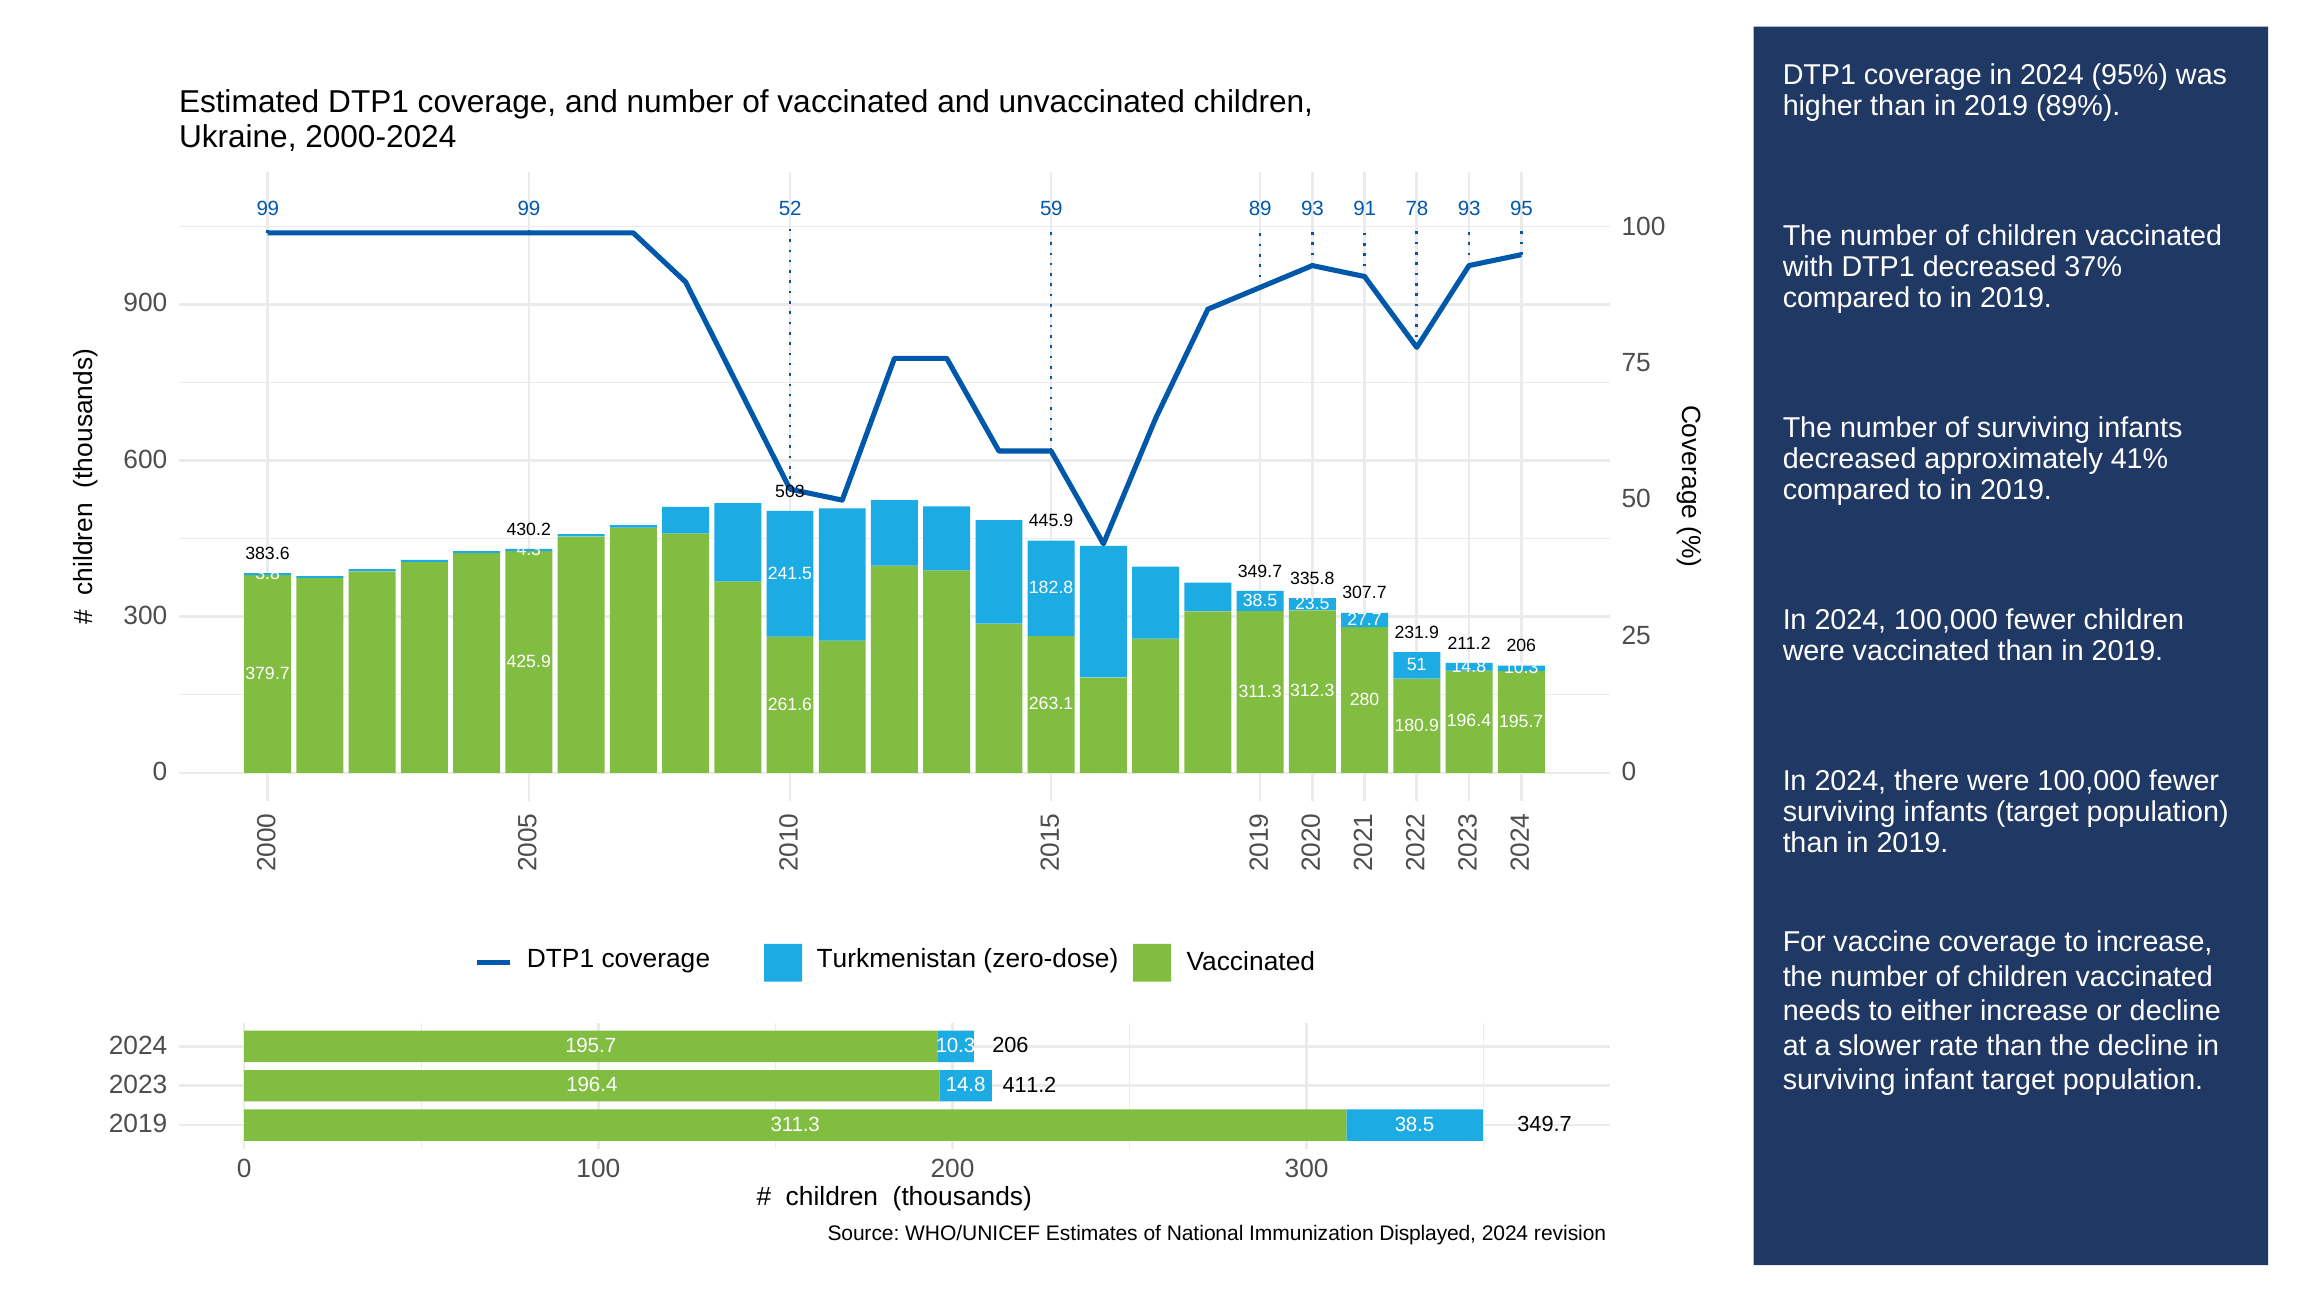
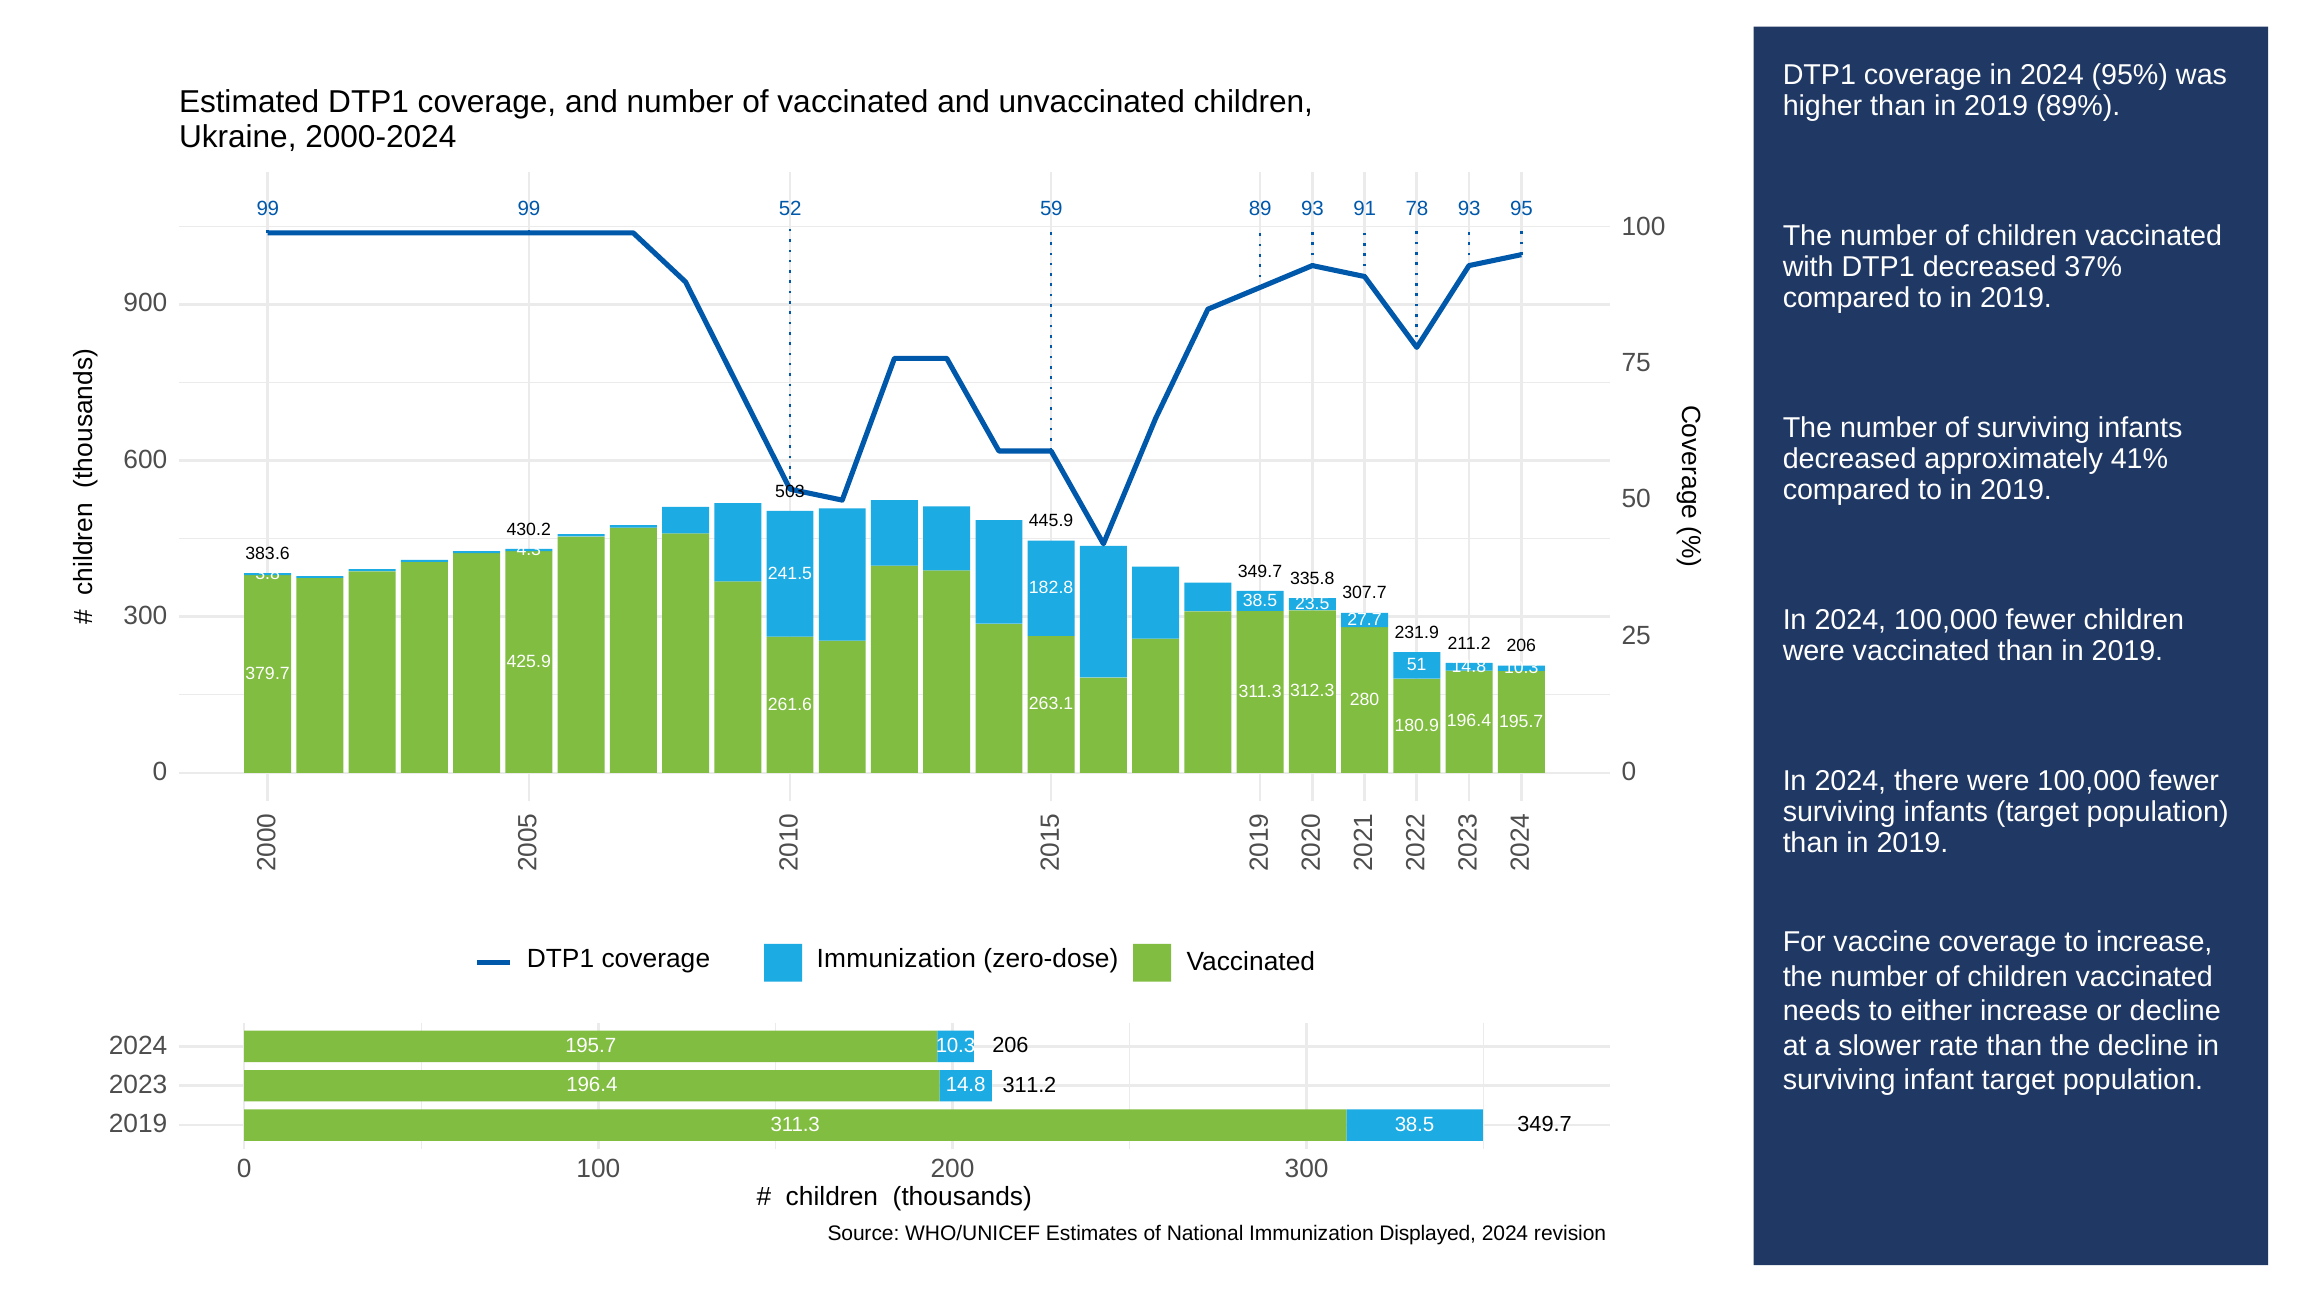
coverage Turkmenistan: Turkmenistan -> Immunization
411.2: 411.2 -> 311.2
